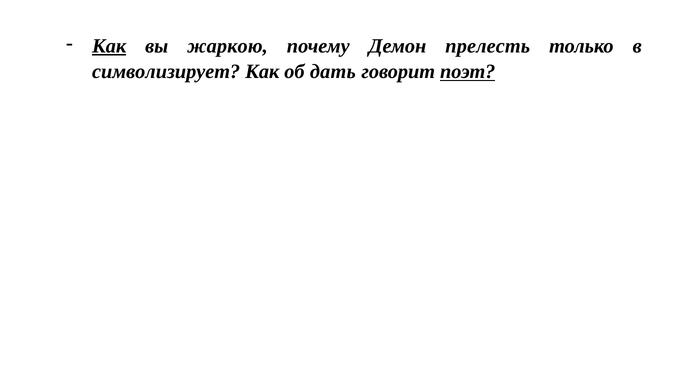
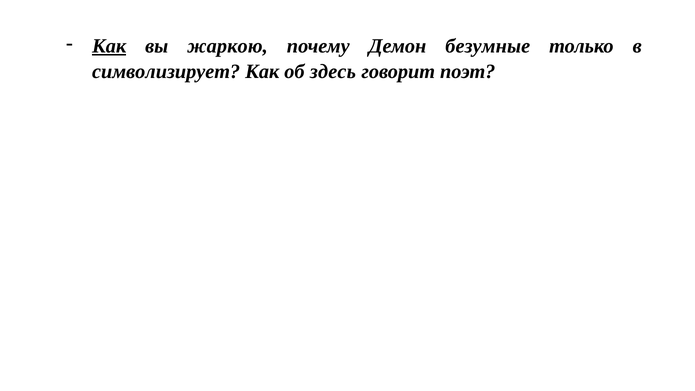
прелесть: прелесть -> безумные
дать: дать -> здесь
поэт underline: present -> none
